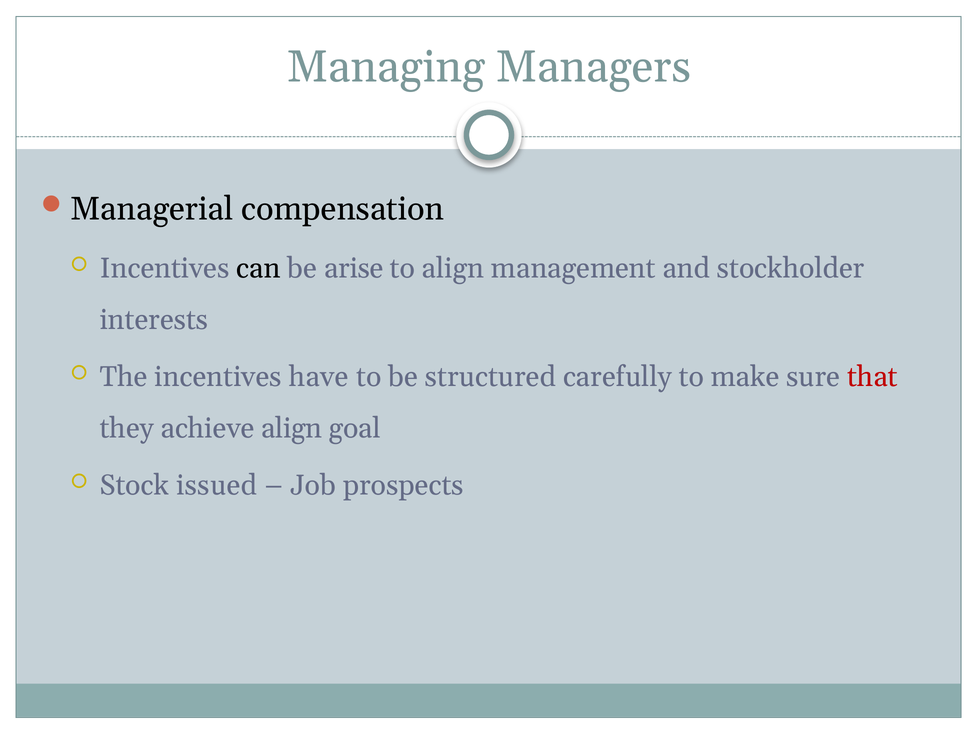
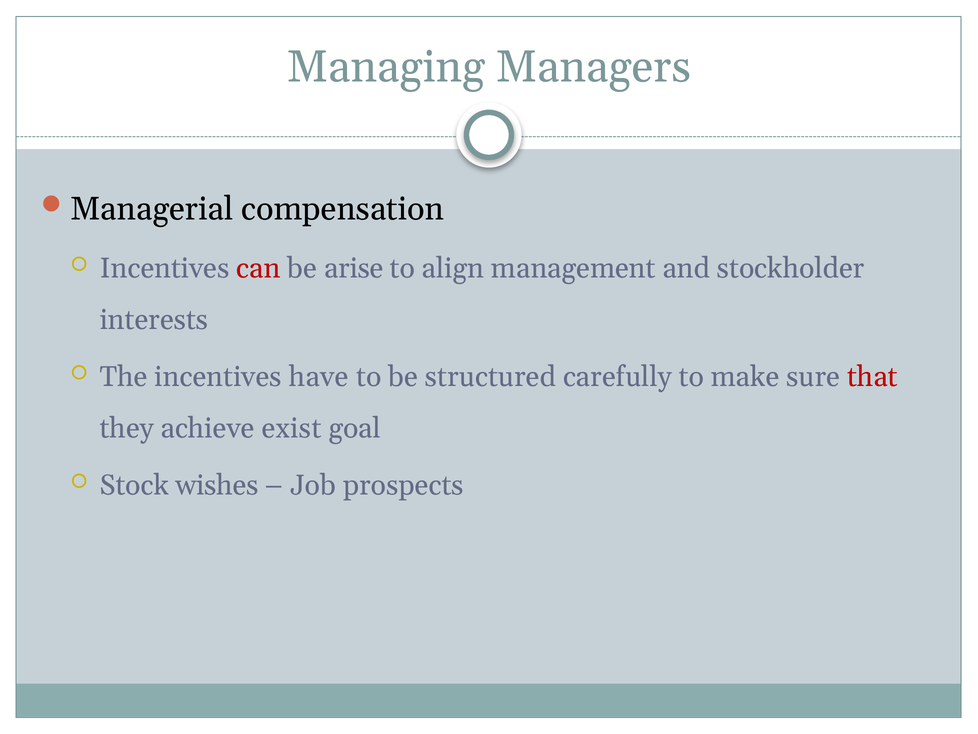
can colour: black -> red
achieve align: align -> exist
issued: issued -> wishes
